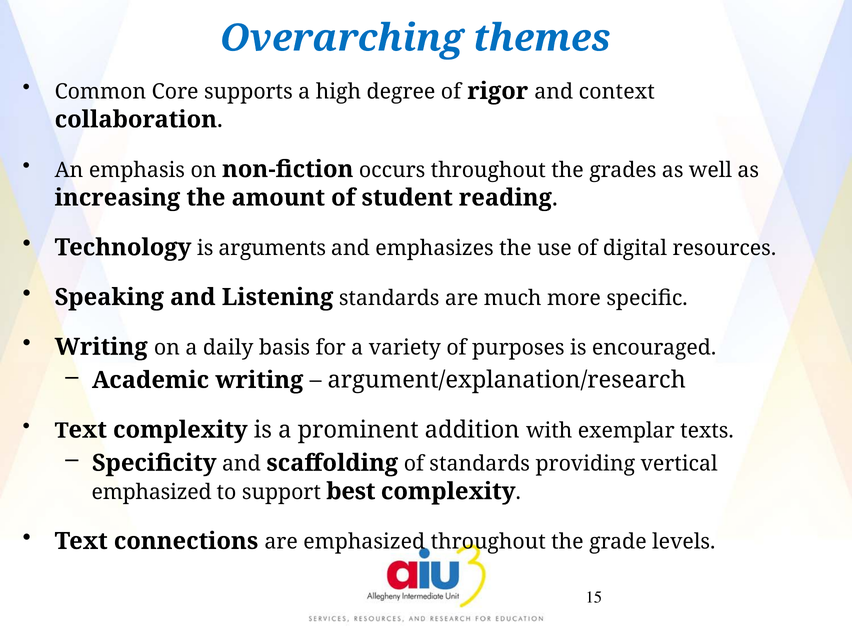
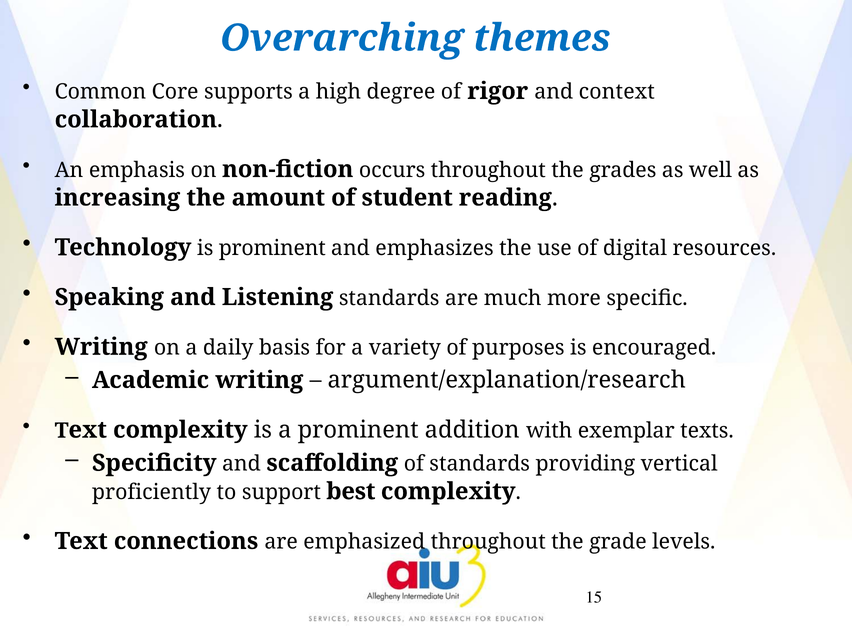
is arguments: arguments -> prominent
emphasized at (152, 492): emphasized -> proficiently
